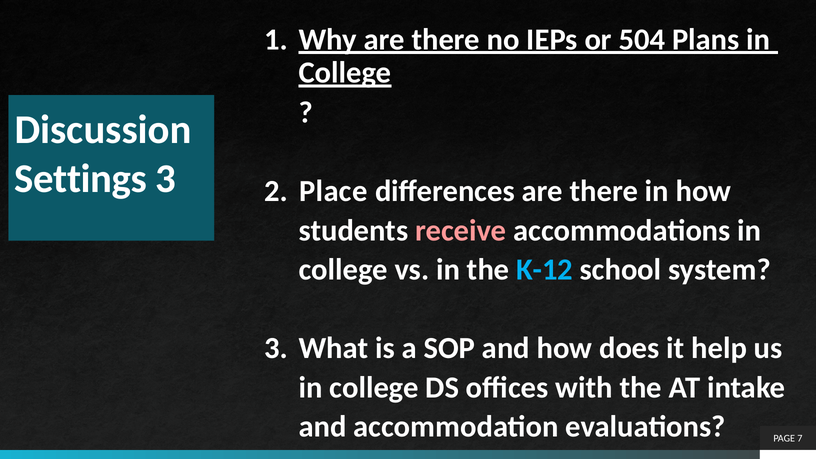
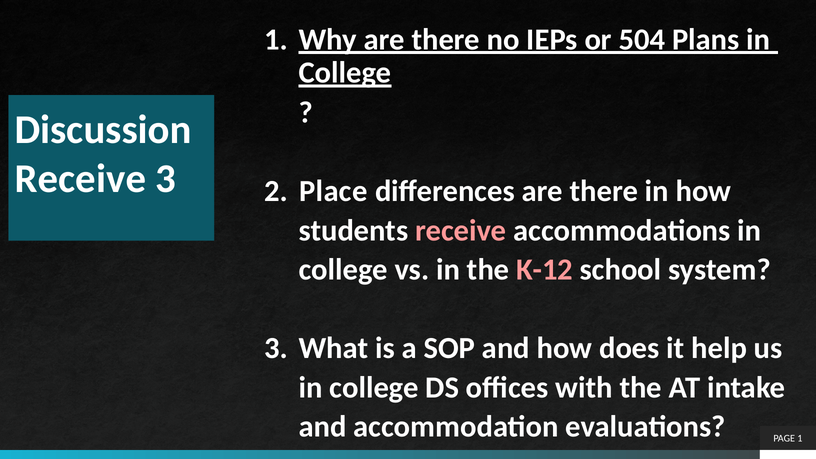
Settings at (81, 179): Settings -> Receive
K-12 colour: light blue -> pink
PAGE 7: 7 -> 1
